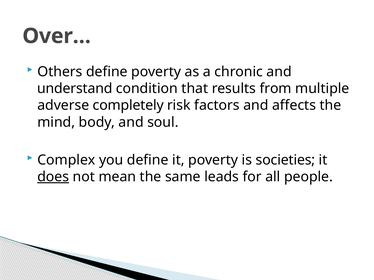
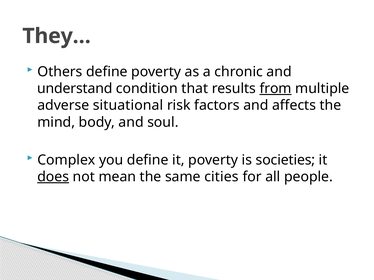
Over…: Over… -> They…
from underline: none -> present
completely: completely -> situational
leads: leads -> cities
